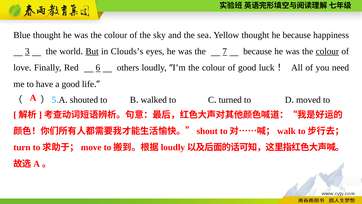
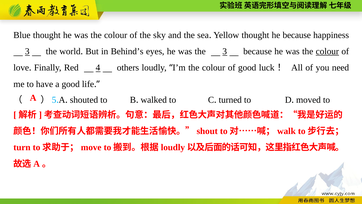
But underline: present -> none
Clouds’s: Clouds’s -> Behind’s
the 7: 7 -> 3
6: 6 -> 4
